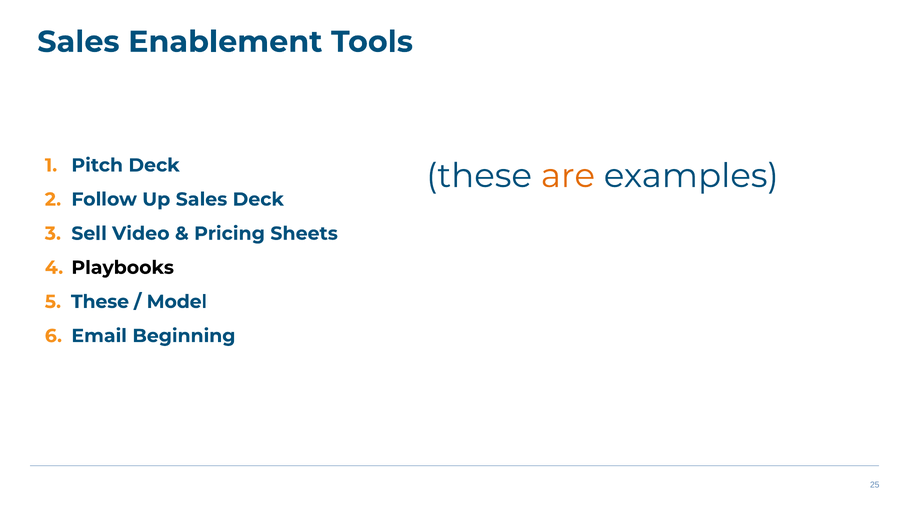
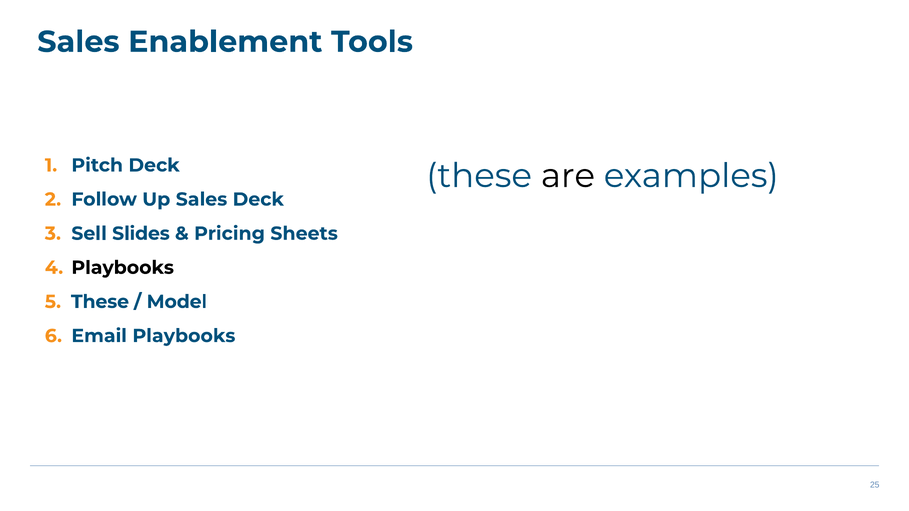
are colour: orange -> black
Video: Video -> Slides
Email Beginning: Beginning -> Playbooks
